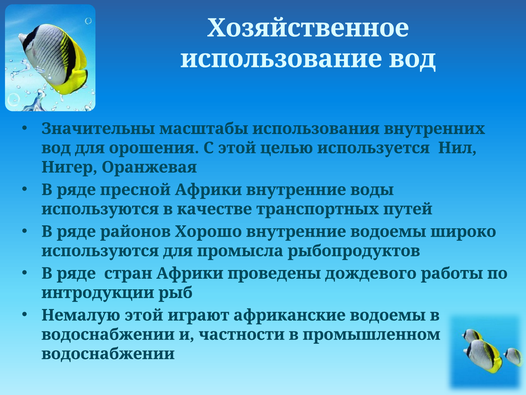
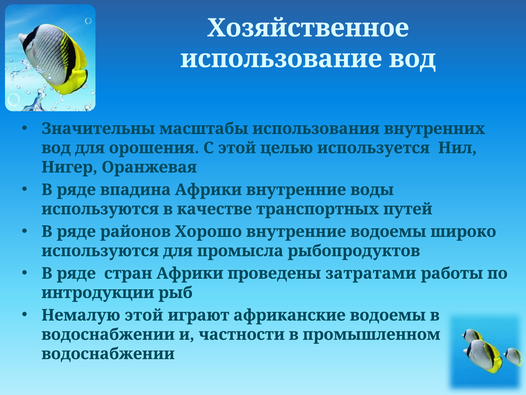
пресной: пресной -> впадина
дождевого: дождевого -> затратами
